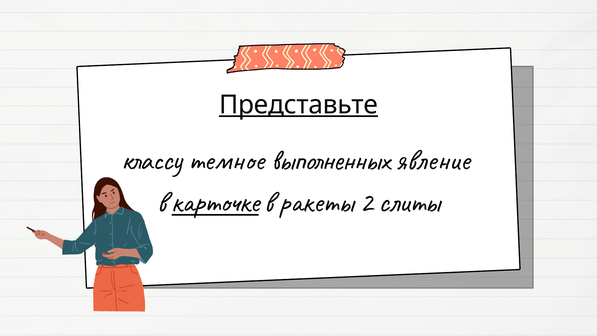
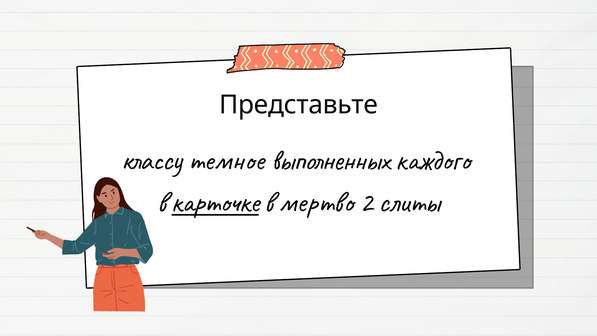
Представьте underline: present -> none
явление: явление -> каждого
ракеты: ракеты -> мертво
